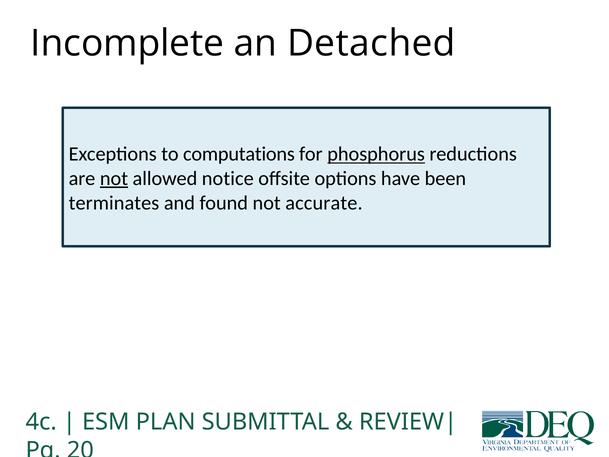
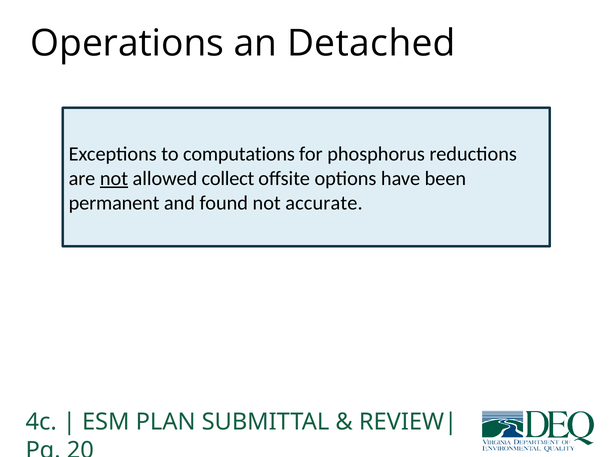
Incomplete: Incomplete -> Operations
phosphorus underline: present -> none
notice: notice -> collect
terminates: terminates -> permanent
